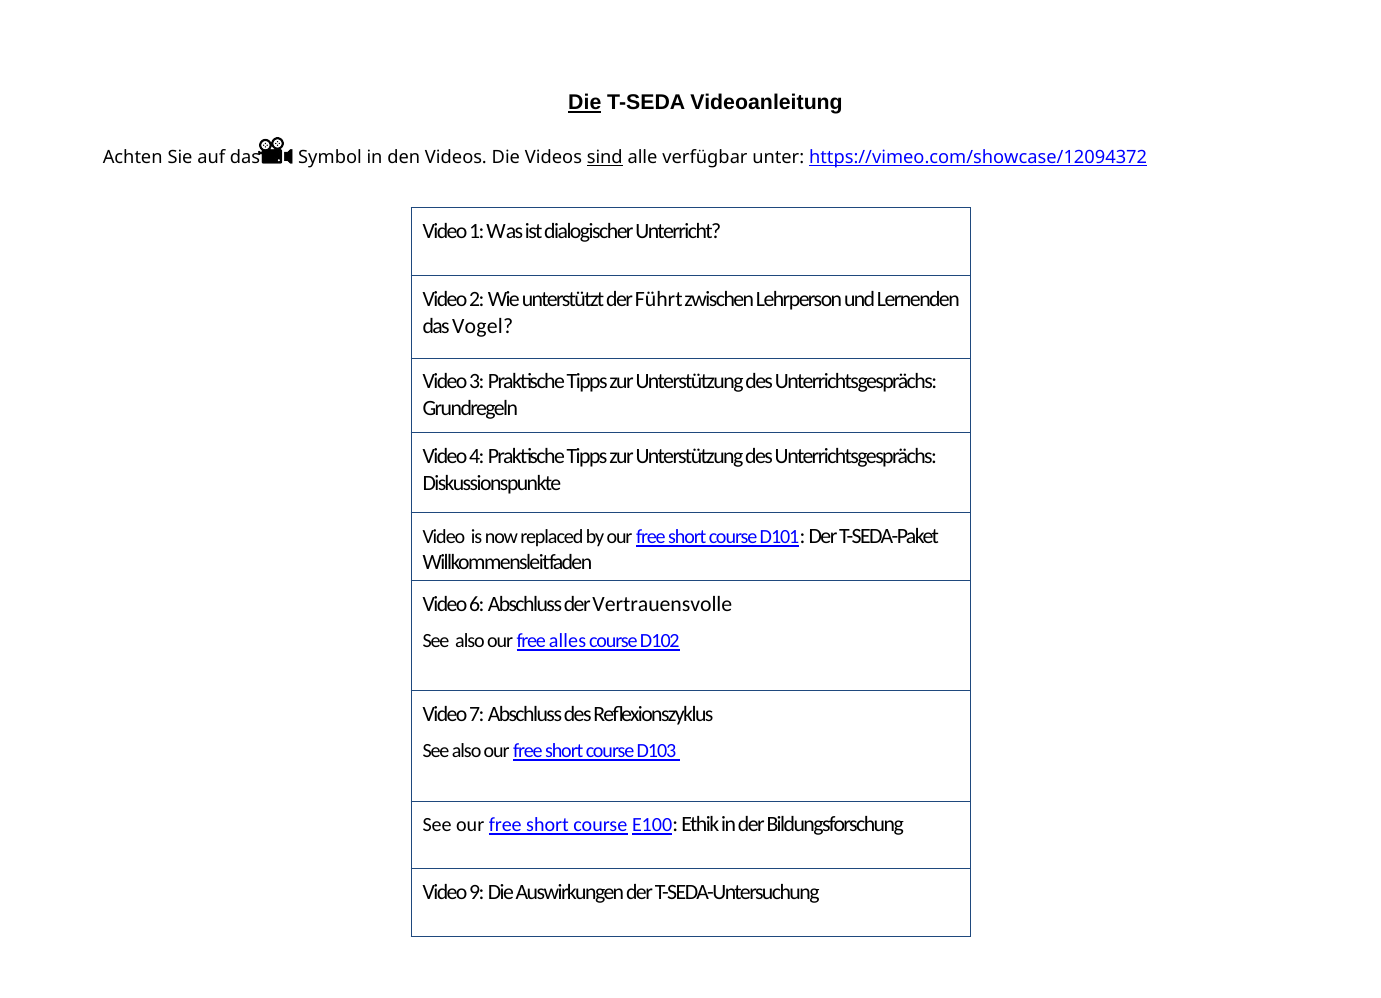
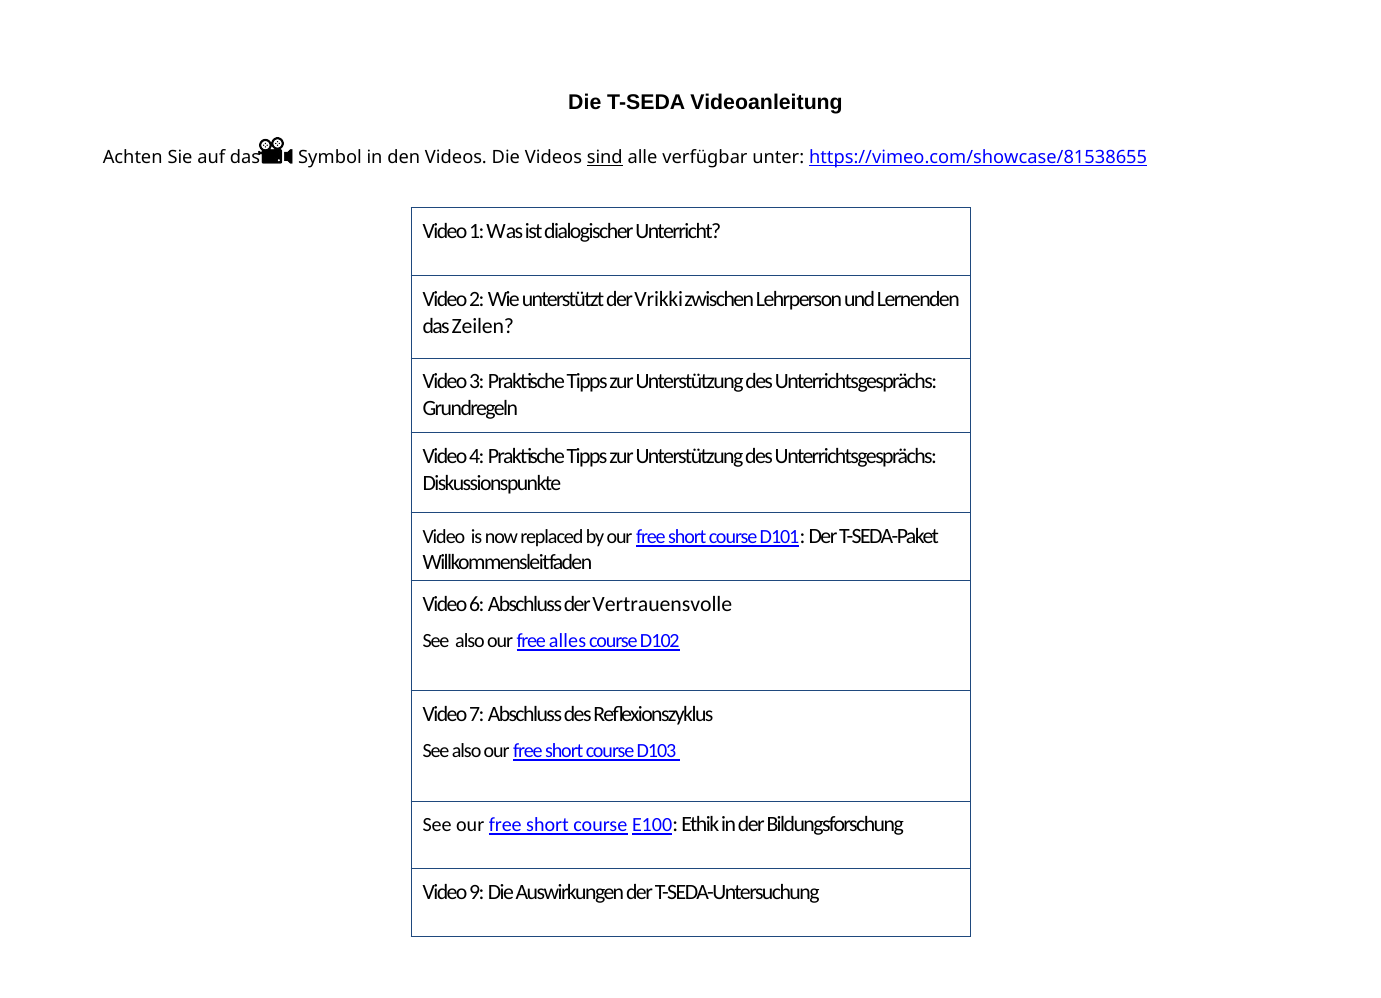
Die at (585, 103) underline: present -> none
https://vimeo.com/showcase/12094372: https://vimeo.com/showcase/12094372 -> https://vimeo.com/showcase/81538655
Führt: Führt -> Vrikki
Vogel: Vogel -> Zeilen
